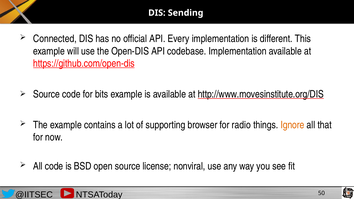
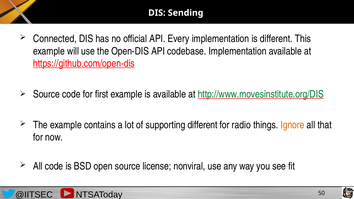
bits: bits -> first
http://www.movesinstitute.org/DIS colour: black -> green
supporting browser: browser -> different
